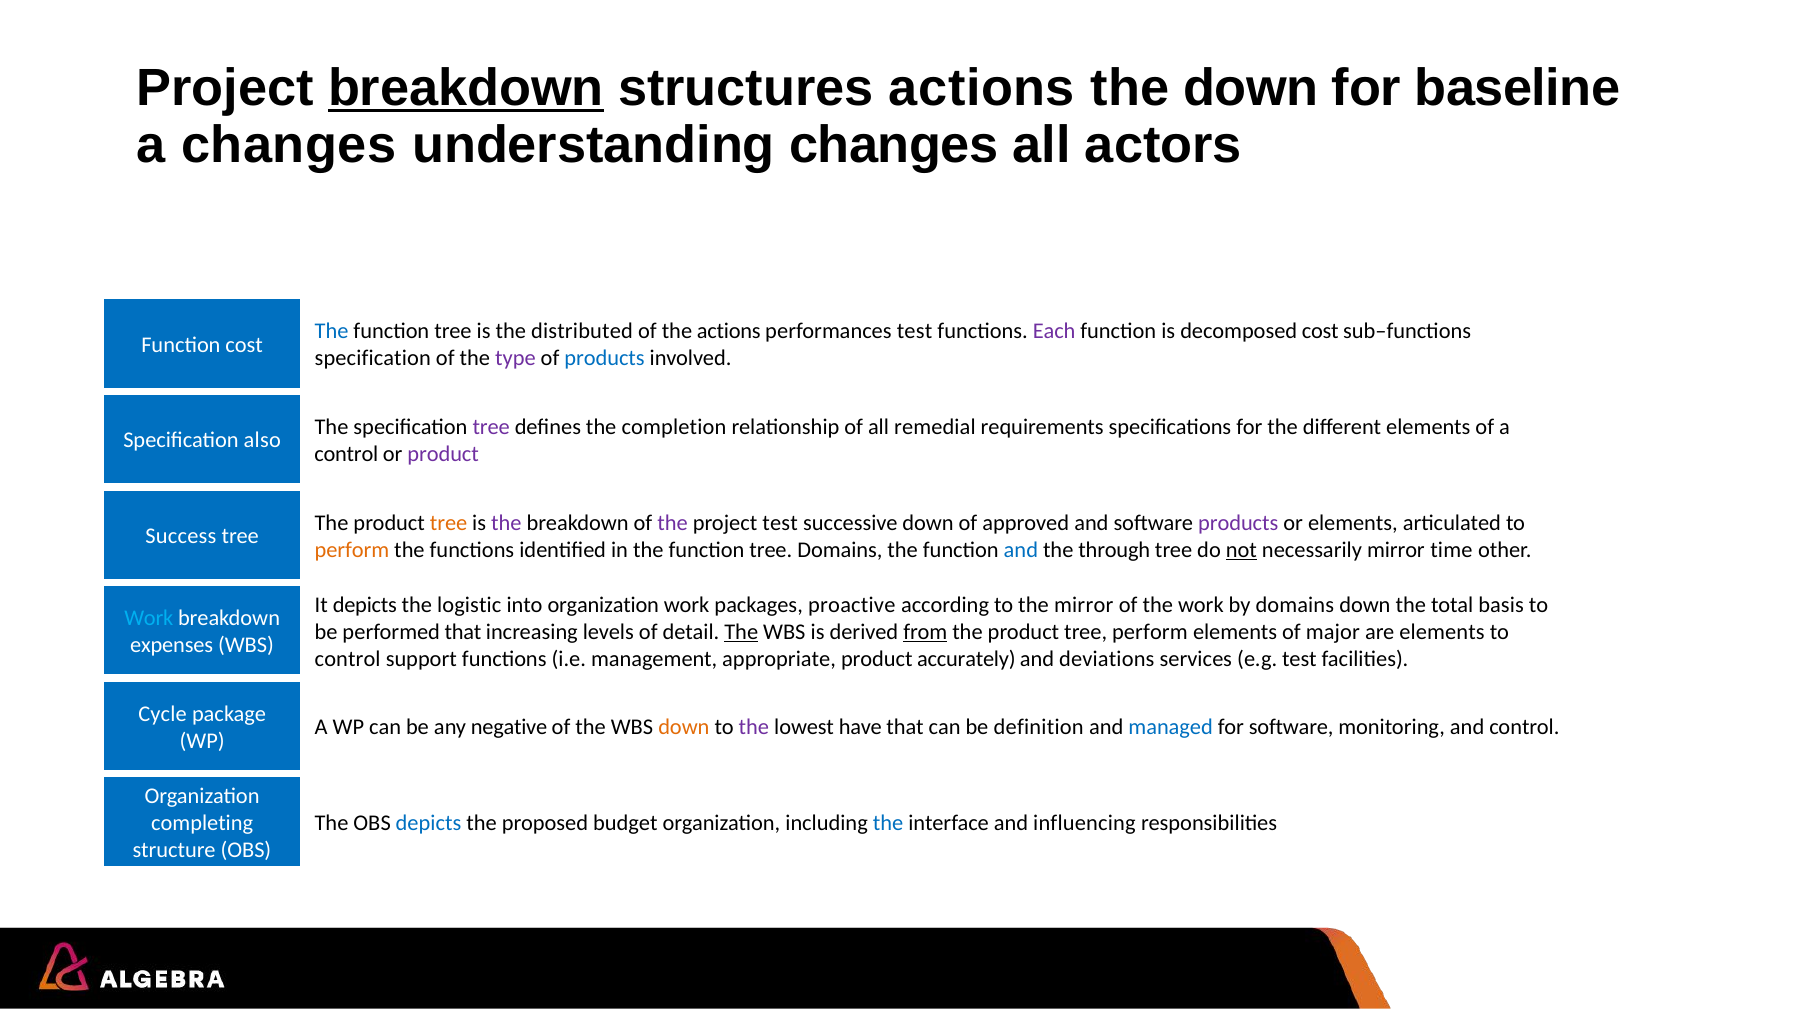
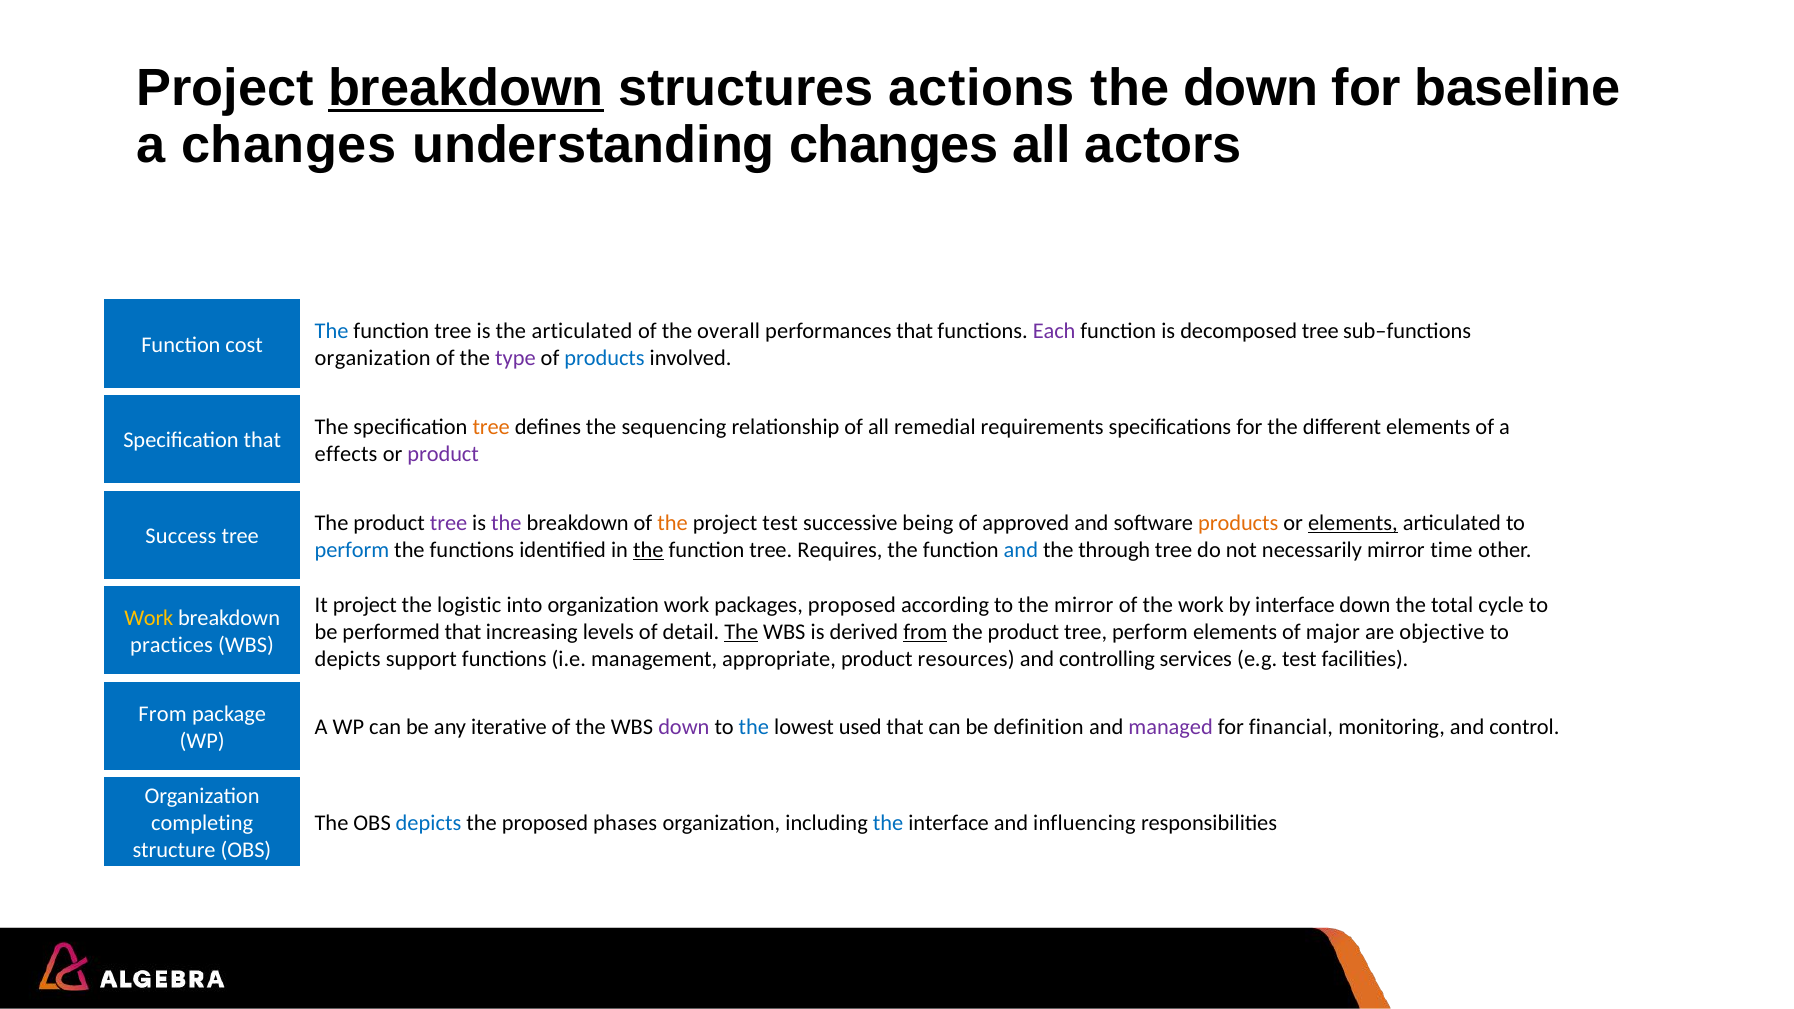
the distributed: distributed -> articulated
the actions: actions -> overall
performances test: test -> that
decomposed cost: cost -> tree
specification at (373, 358): specification -> organization
tree at (491, 427) colour: purple -> orange
completion: completion -> sequencing
Specification also: also -> that
control at (346, 454): control -> effects
tree at (449, 523) colour: orange -> purple
the at (672, 523) colour: purple -> orange
successive down: down -> being
products at (1238, 523) colour: purple -> orange
elements at (1353, 523) underline: none -> present
perform at (352, 550) colour: orange -> blue
the at (648, 550) underline: none -> present
tree Domains: Domains -> Requires
not underline: present -> none
It depicts: depicts -> project
packages proactive: proactive -> proposed
by domains: domains -> interface
basis: basis -> cycle
Work at (149, 619) colour: light blue -> yellow
are elements: elements -> objective
expenses: expenses -> practices
control at (348, 659): control -> depicts
accurately: accurately -> resources
deviations: deviations -> controlling
Cycle at (163, 714): Cycle -> From
negative: negative -> iterative
down at (684, 728) colour: orange -> purple
the at (754, 728) colour: purple -> blue
have: have -> used
managed colour: blue -> purple
for software: software -> financial
budget: budget -> phases
